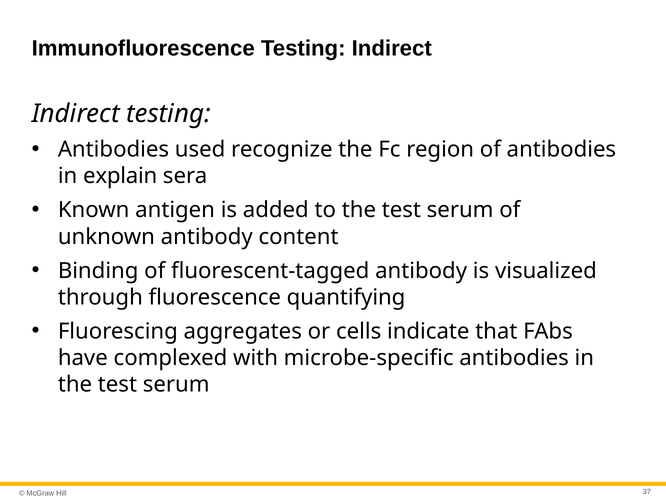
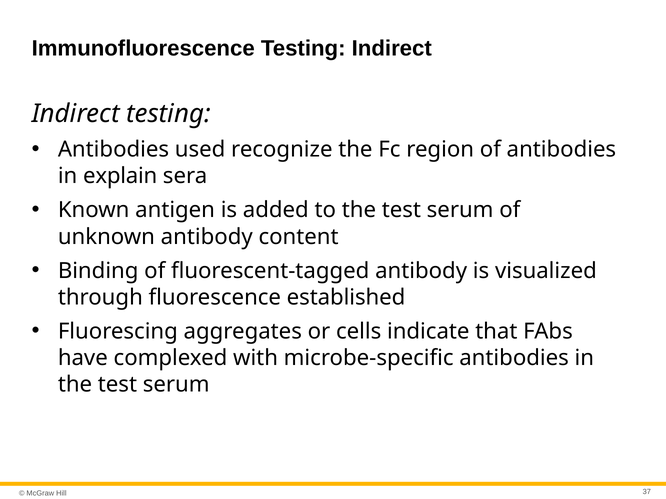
quantifying: quantifying -> established
